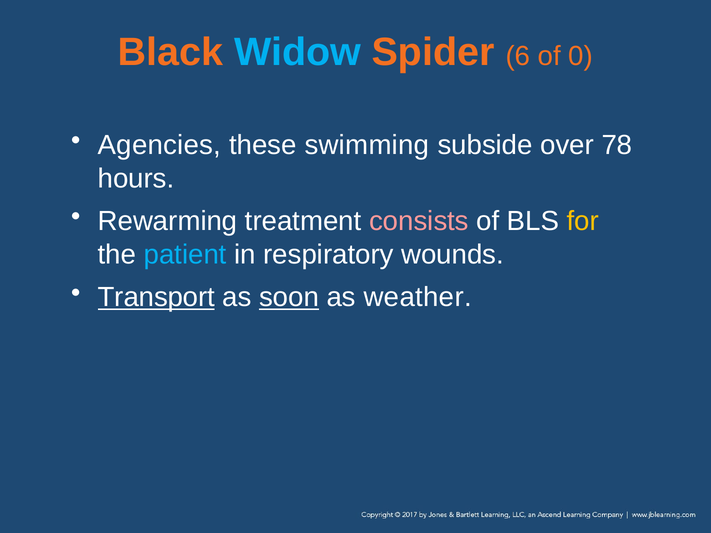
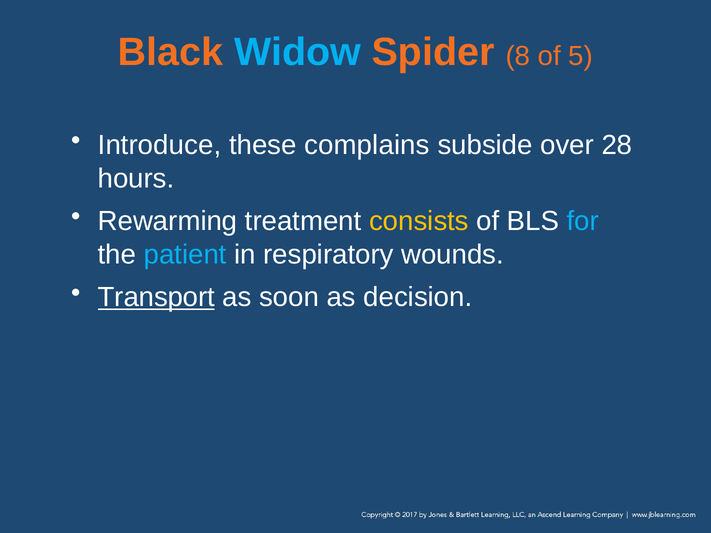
6: 6 -> 8
0: 0 -> 5
Agencies: Agencies -> Introduce
swimming: swimming -> complains
78: 78 -> 28
consists colour: pink -> yellow
for colour: yellow -> light blue
soon underline: present -> none
weather: weather -> decision
